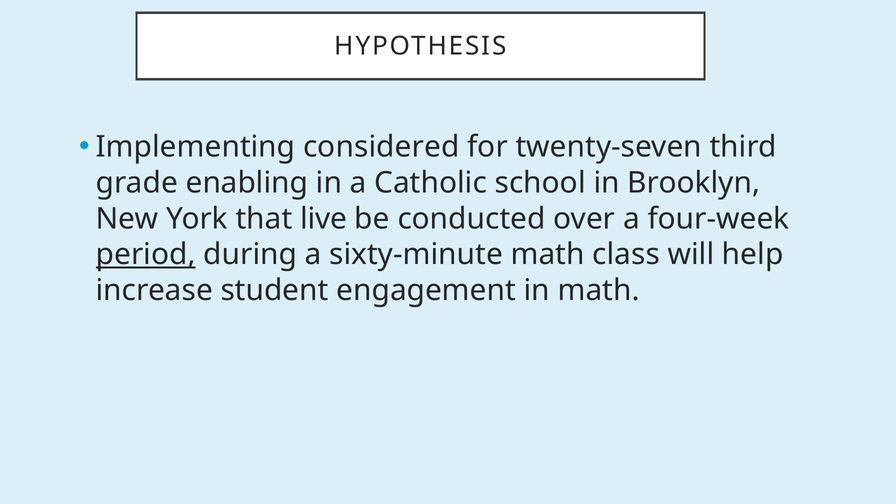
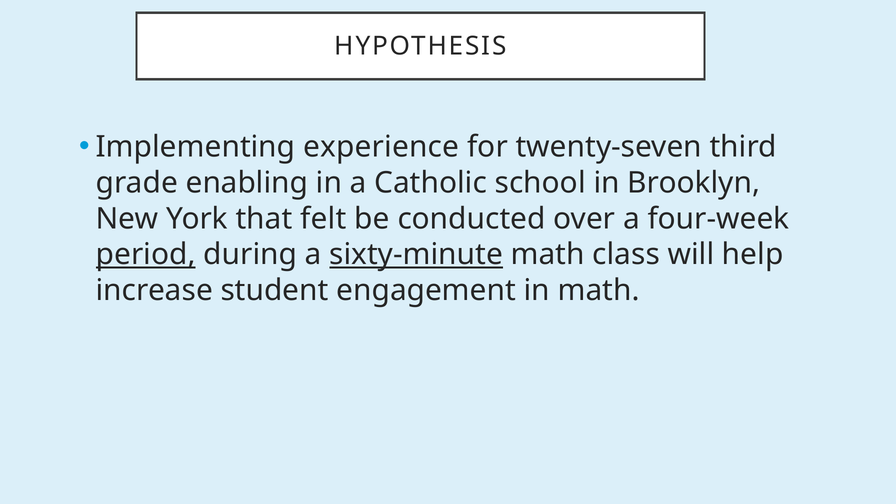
considered: considered -> experience
live: live -> felt
sixty-minute underline: none -> present
